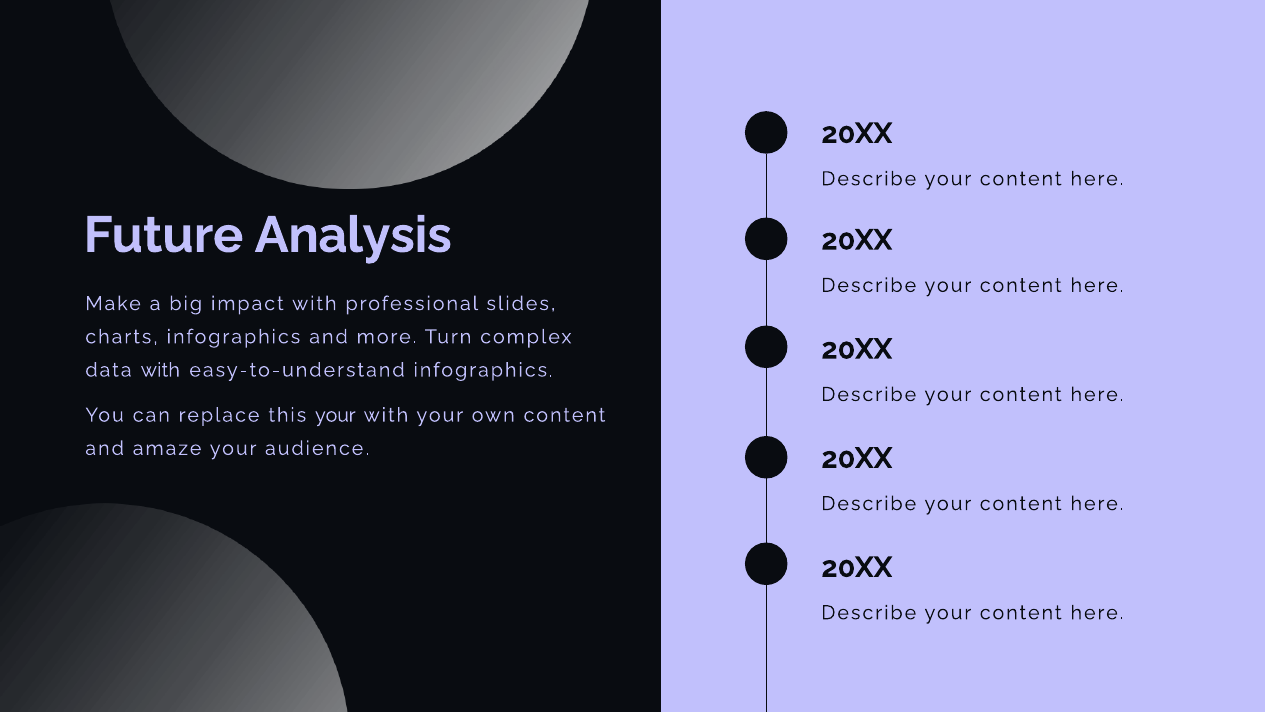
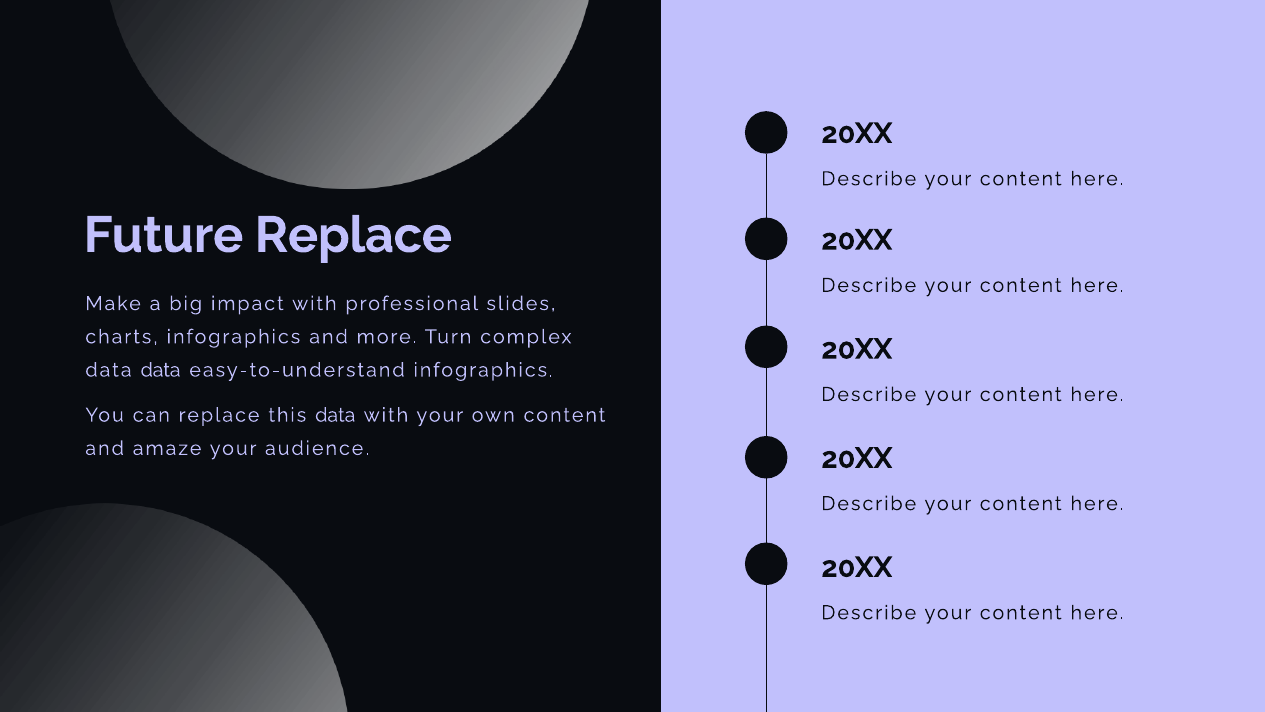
Future Analysis: Analysis -> Replace
data with: with -> data
this your: your -> data
